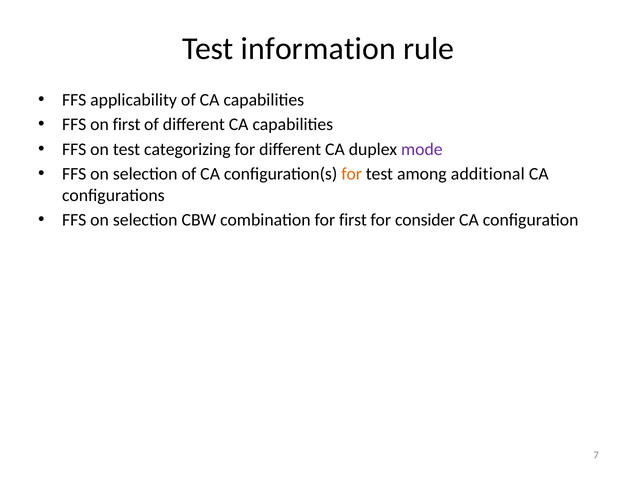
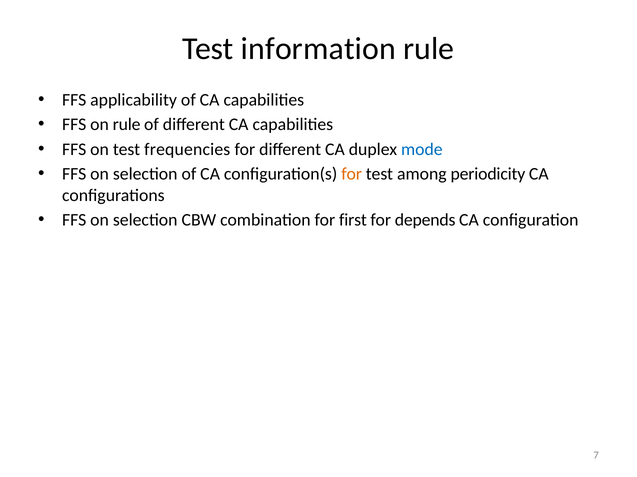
on first: first -> rule
categorizing: categorizing -> frequencies
mode colour: purple -> blue
additional: additional -> periodicity
consider: consider -> depends
